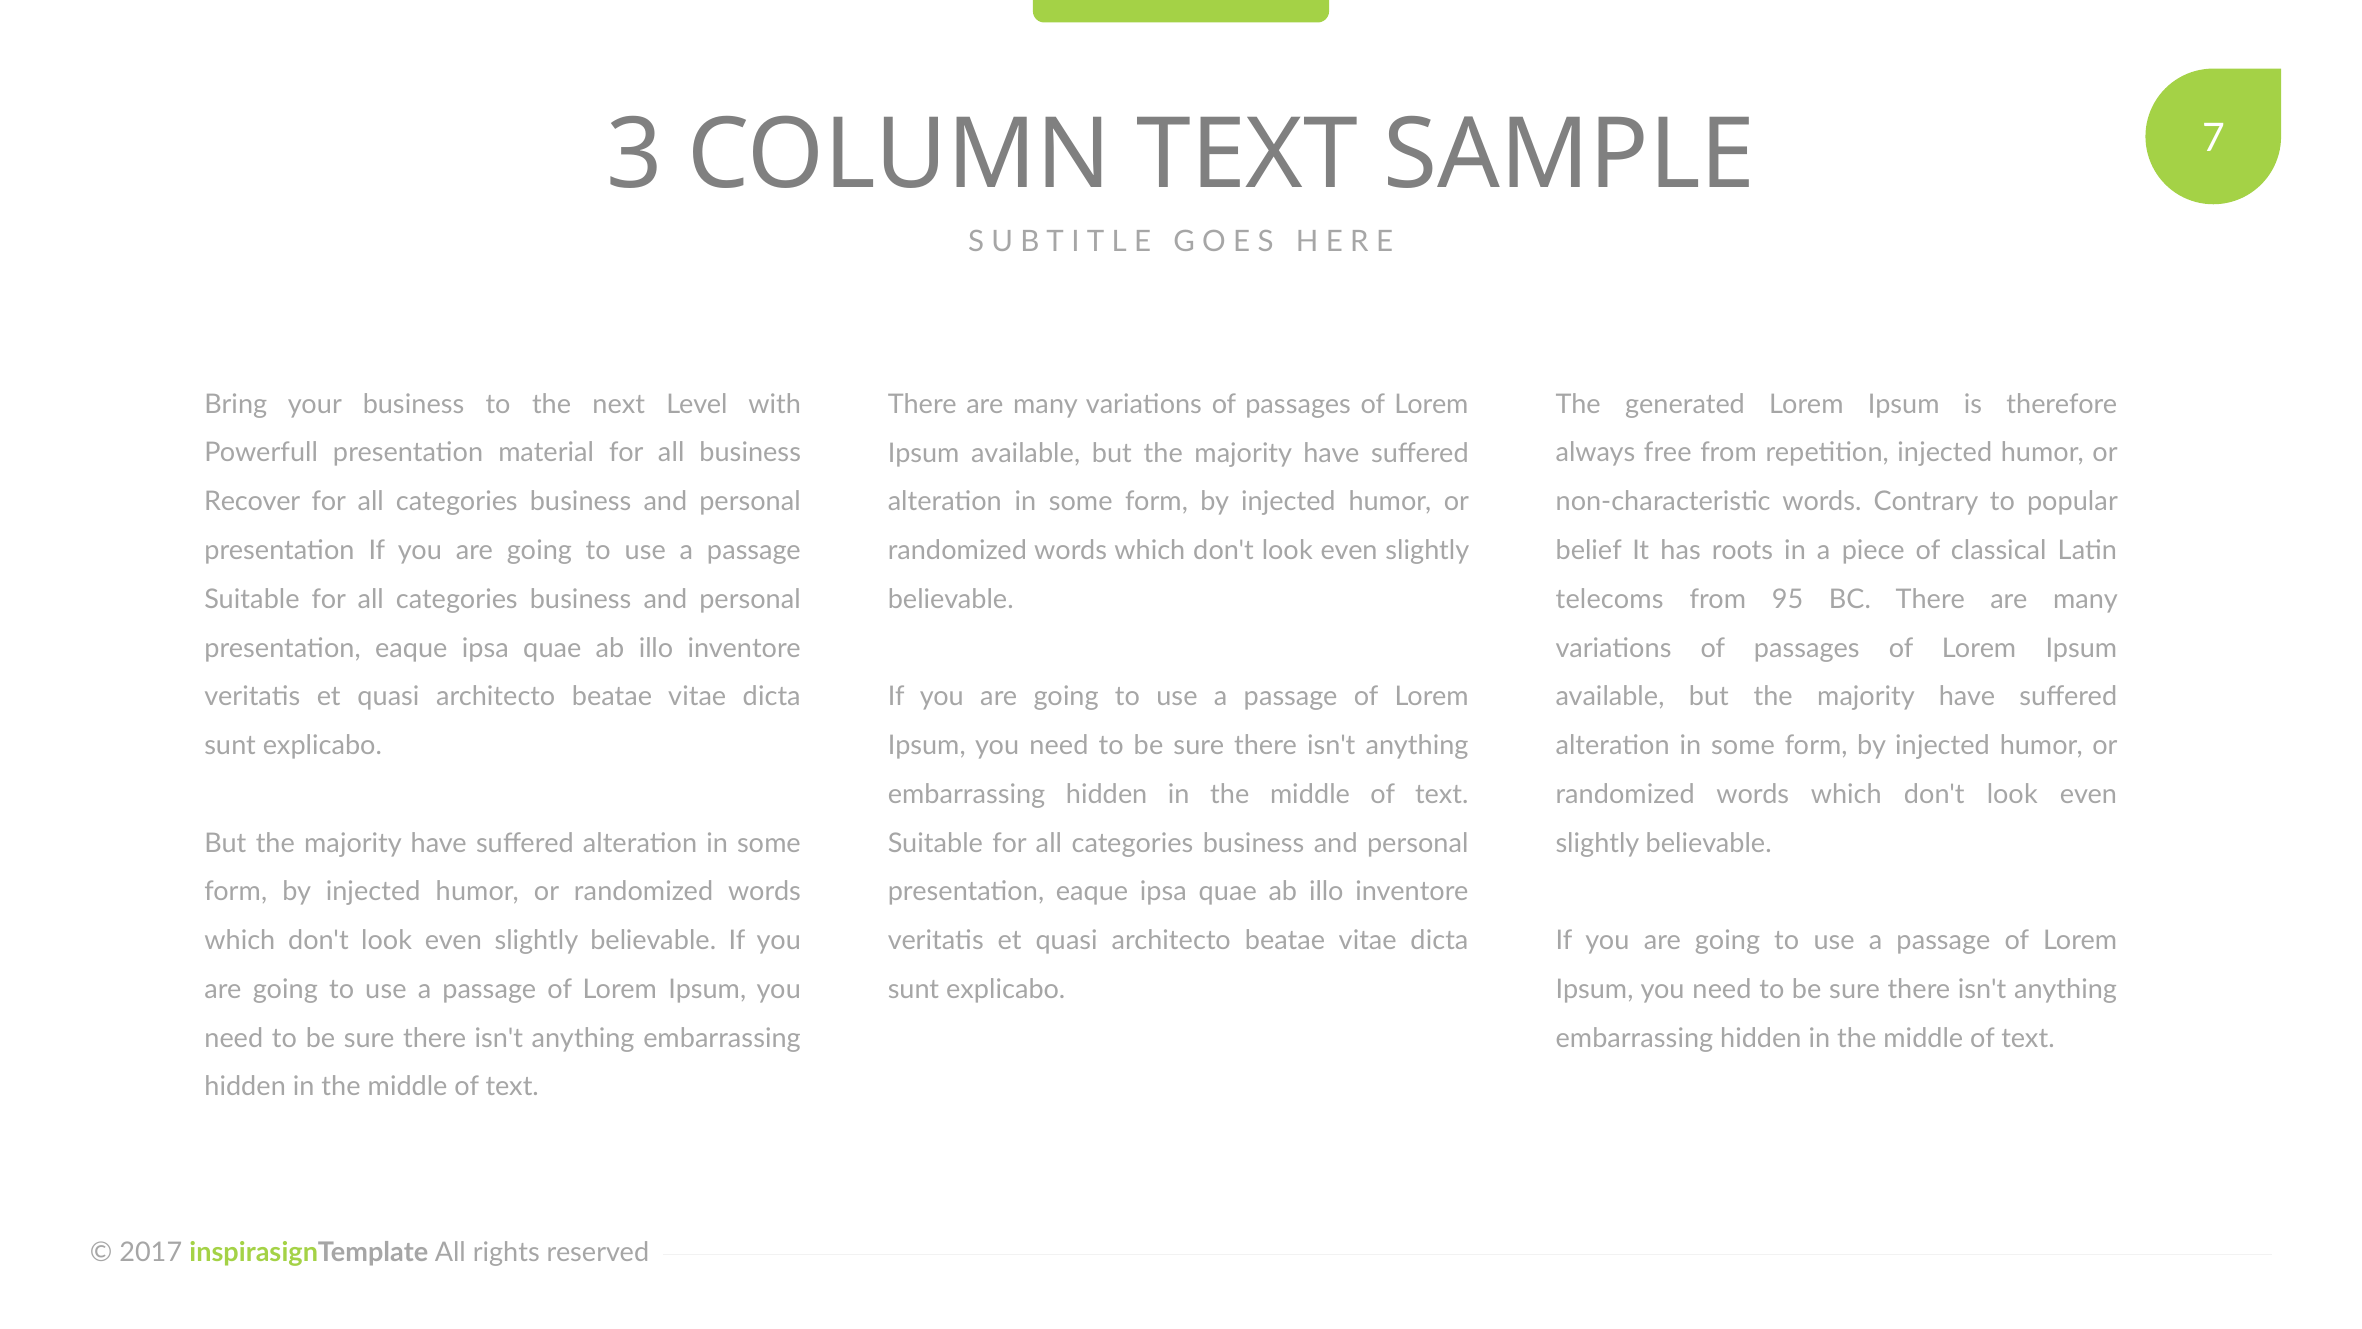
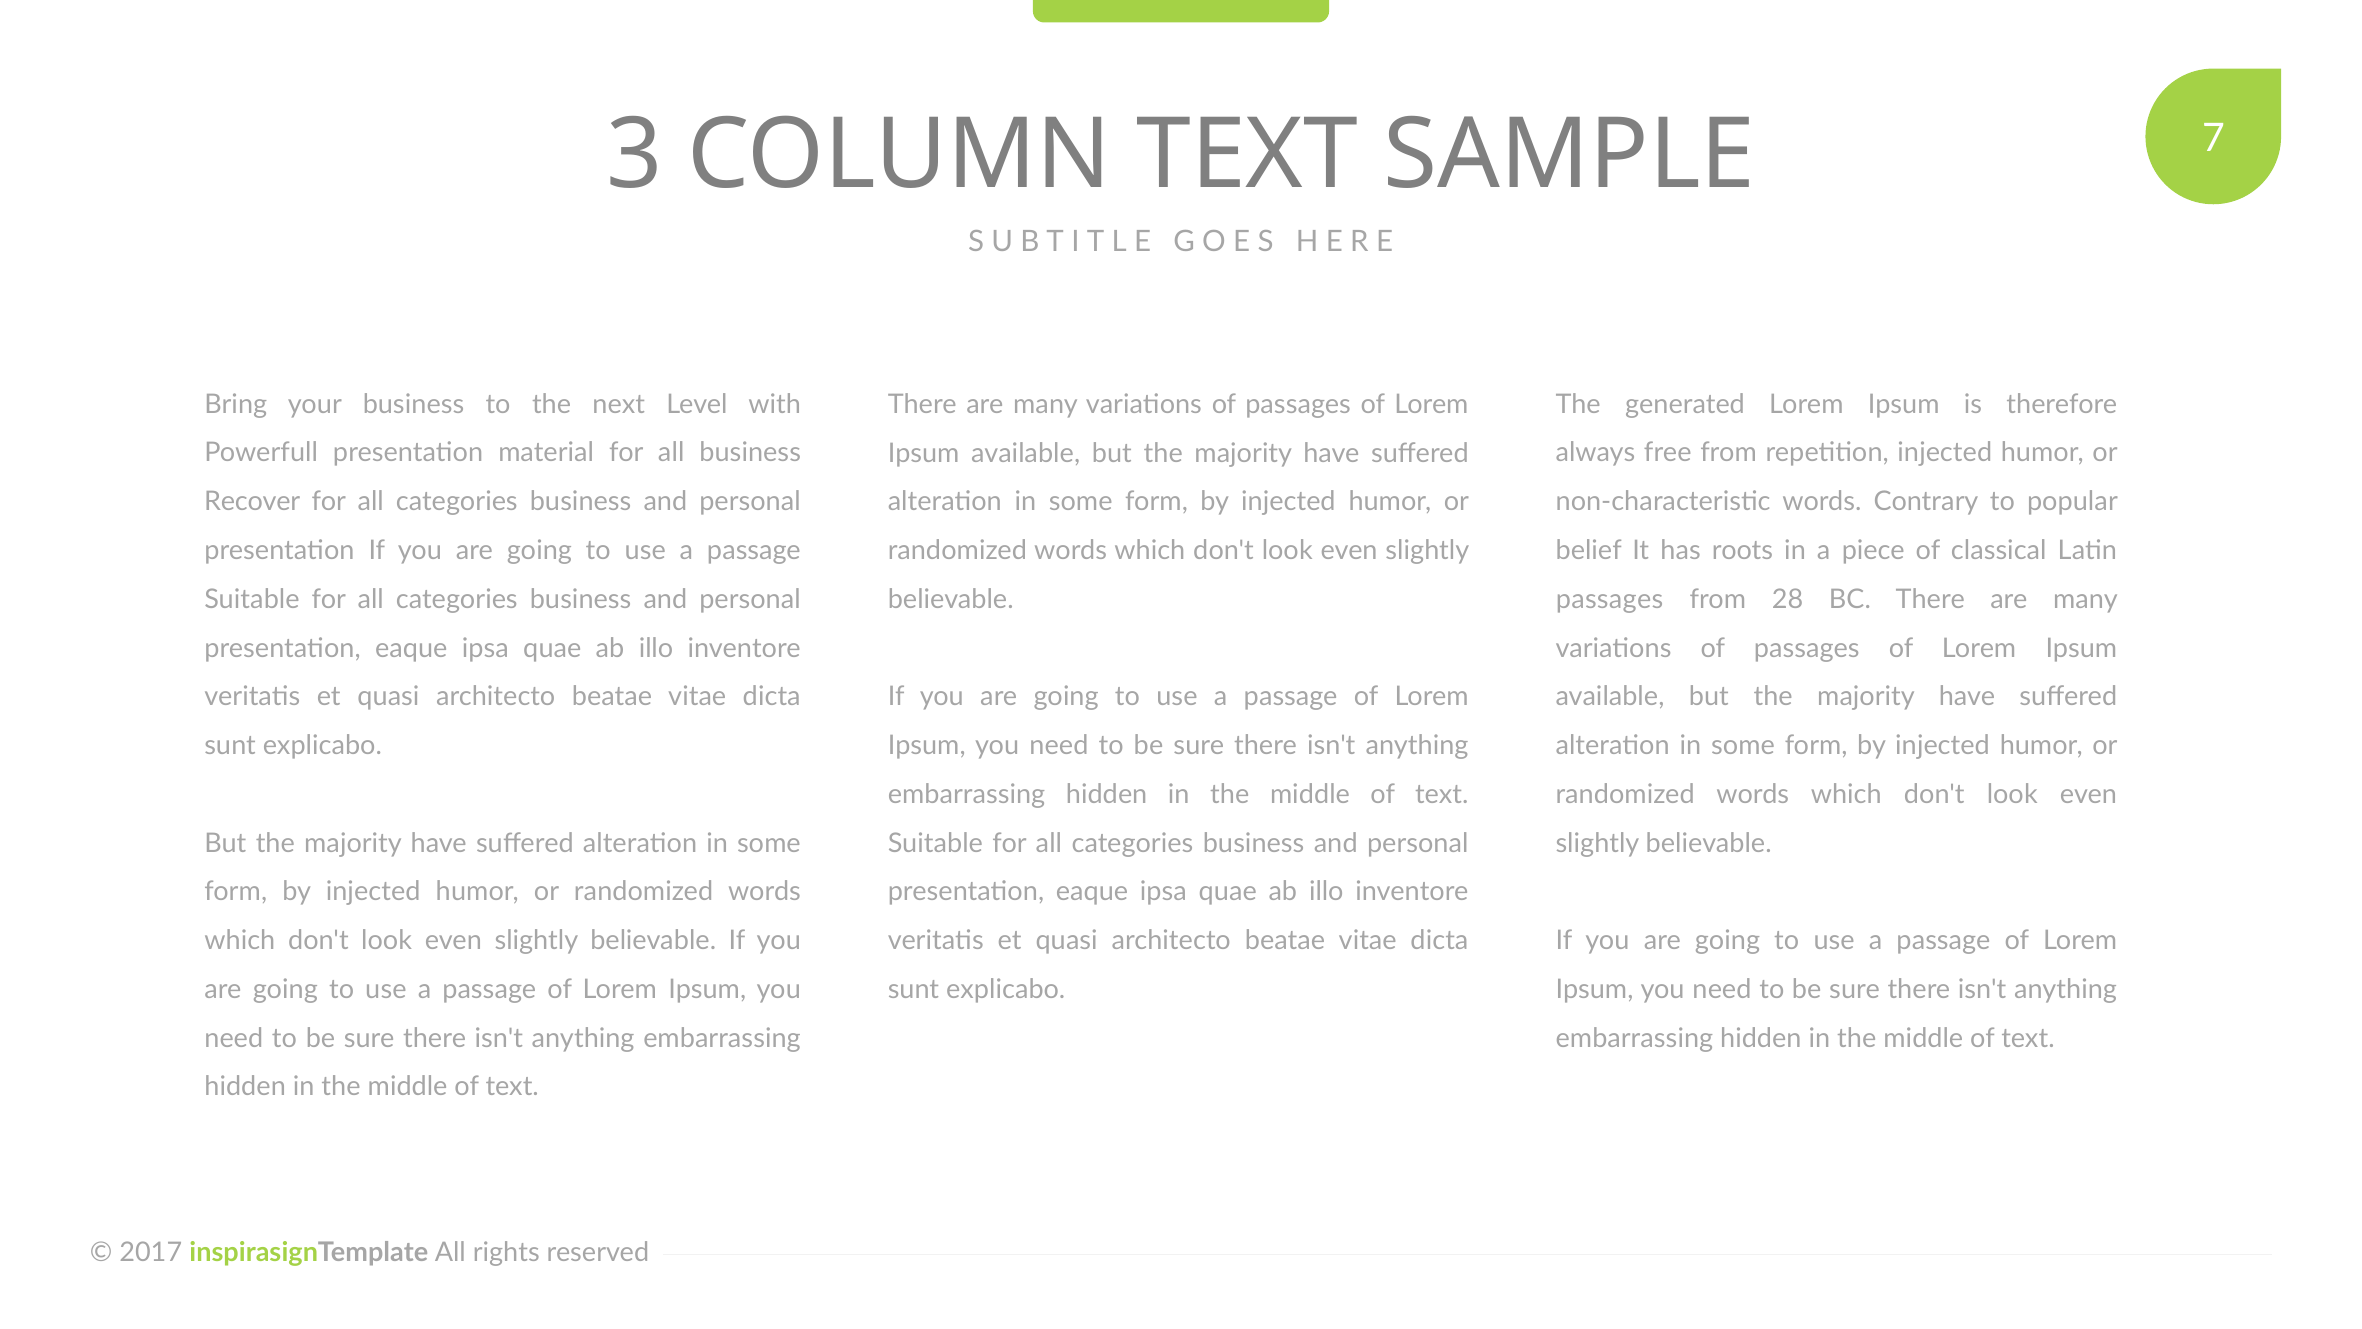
telecoms at (1610, 599): telecoms -> passages
95: 95 -> 28
